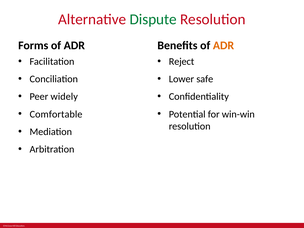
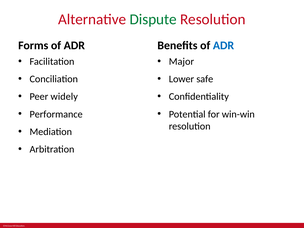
ADR at (224, 45) colour: orange -> blue
Reject: Reject -> Major
Comfortable: Comfortable -> Performance
